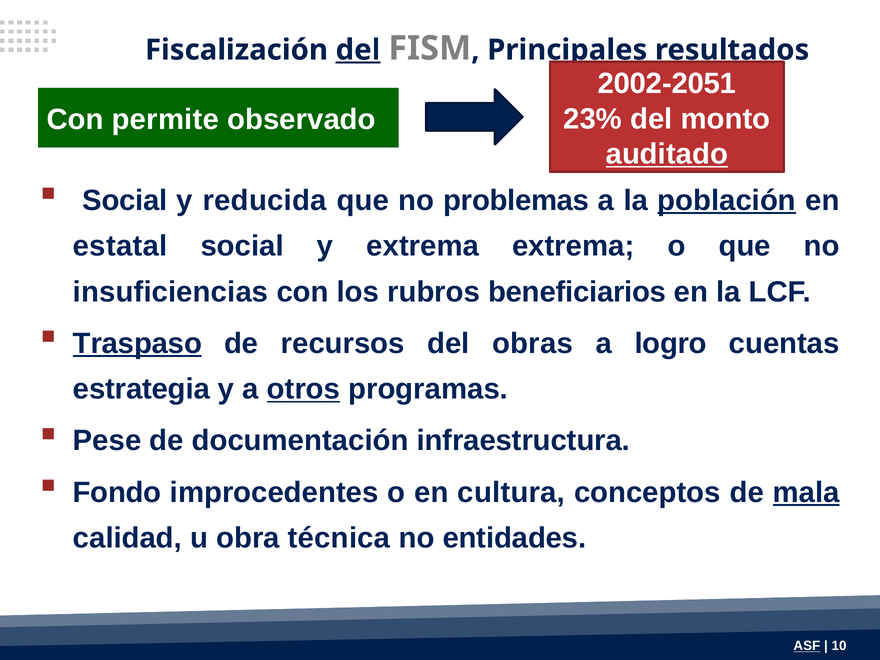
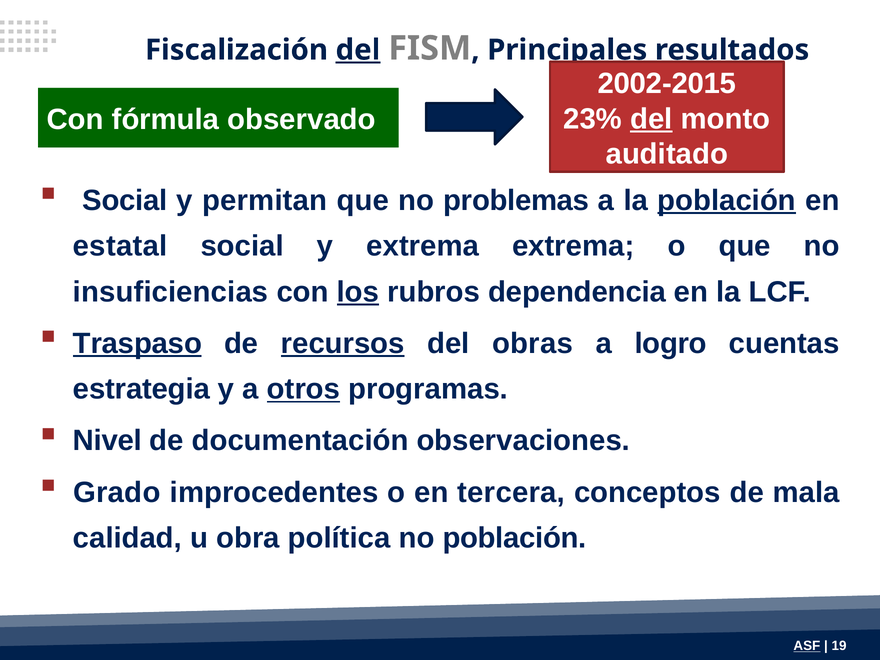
2002-2051: 2002-2051 -> 2002-2015
del at (651, 119) underline: none -> present
permite: permite -> fórmula
auditado underline: present -> none
reducida: reducida -> permitan
los underline: none -> present
beneficiarios: beneficiarios -> dependencia
recursos underline: none -> present
Pese: Pese -> Nivel
infraestructura: infraestructura -> observaciones
Fondo: Fondo -> Grado
cultura: cultura -> tercera
mala underline: present -> none
técnica: técnica -> política
no entidades: entidades -> población
10: 10 -> 19
